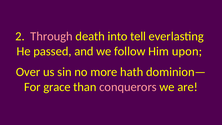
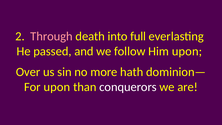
tell: tell -> full
For grace: grace -> upon
conquerors colour: pink -> white
